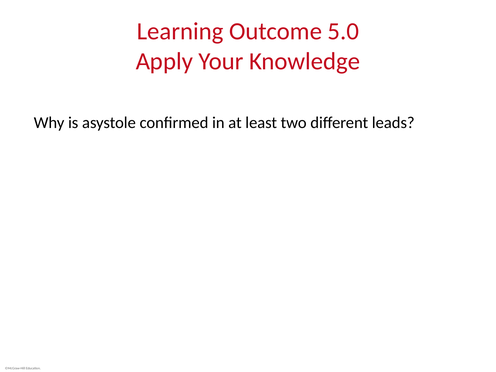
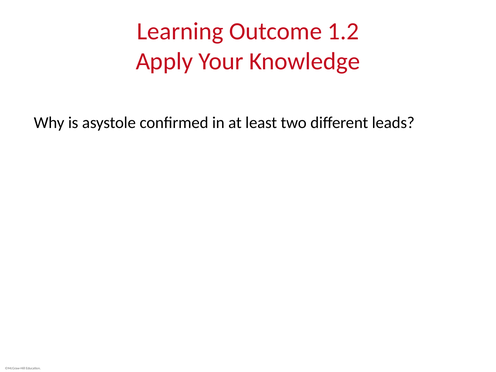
5.0: 5.0 -> 1.2
